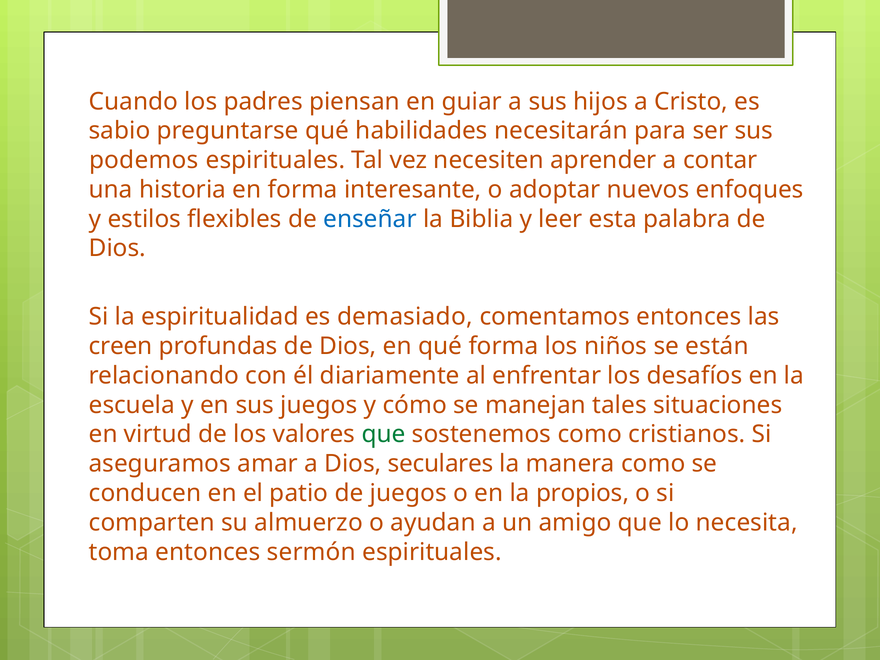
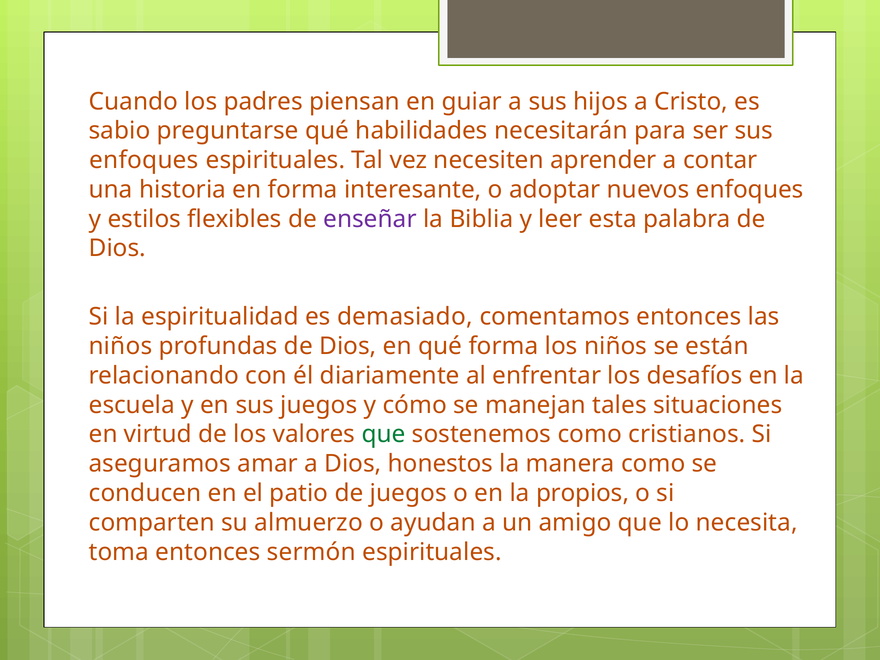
podemos at (144, 160): podemos -> enfoques
enseñar colour: blue -> purple
creen at (121, 346): creen -> niños
seculares: seculares -> honestos
